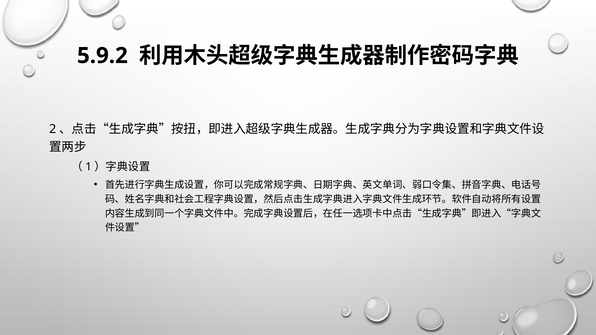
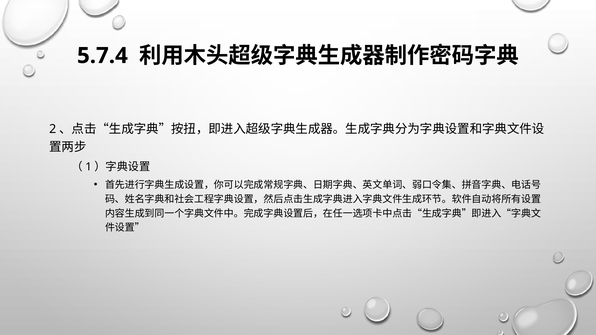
5.9.2: 5.9.2 -> 5.7.4
